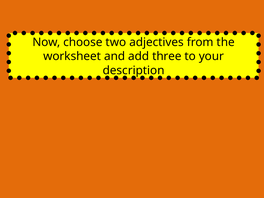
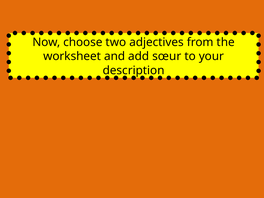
three: three -> sœur
